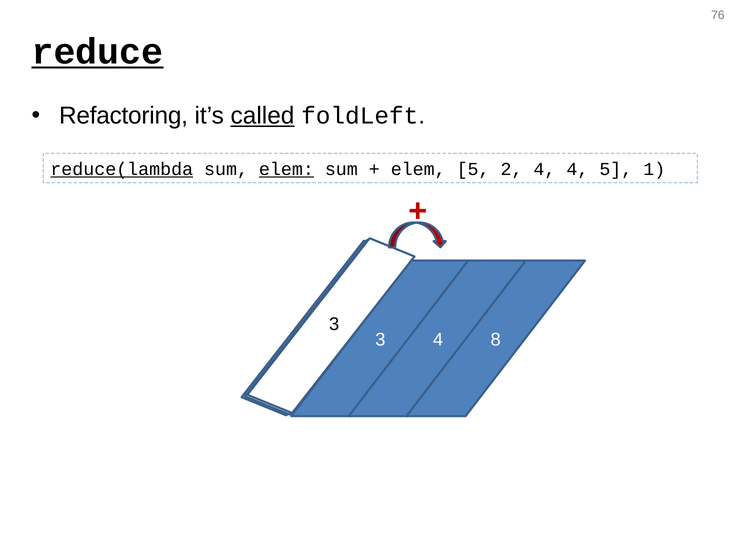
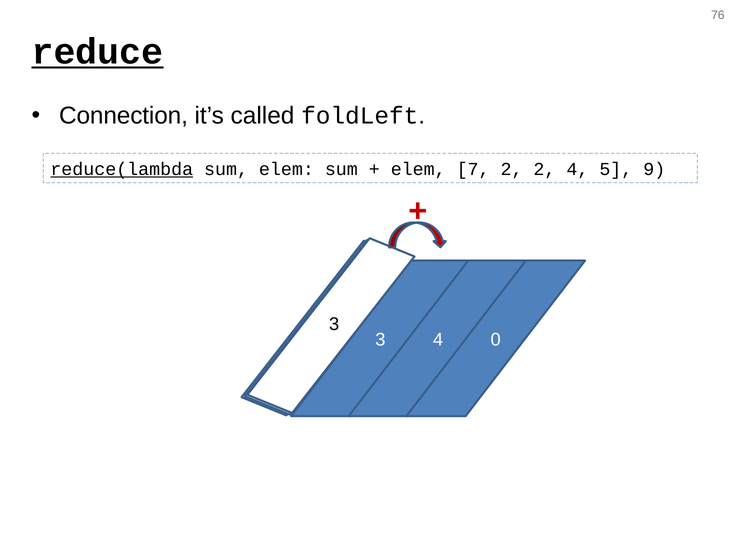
Refactoring: Refactoring -> Connection
called underline: present -> none
elem at (286, 169) underline: present -> none
elem 5: 5 -> 7
2 4: 4 -> 2
1: 1 -> 9
8: 8 -> 0
